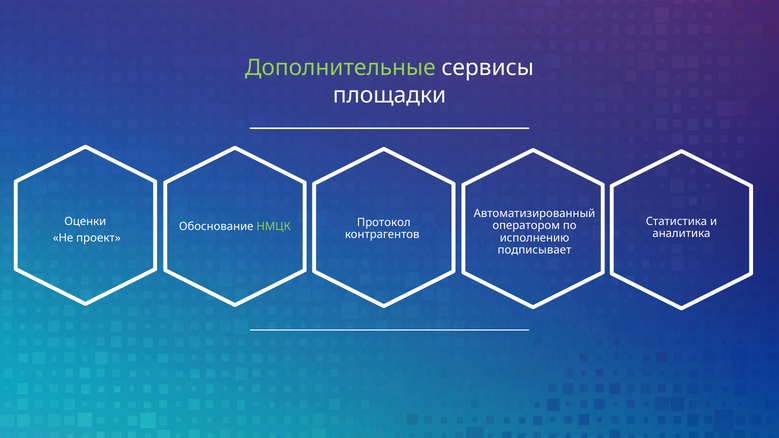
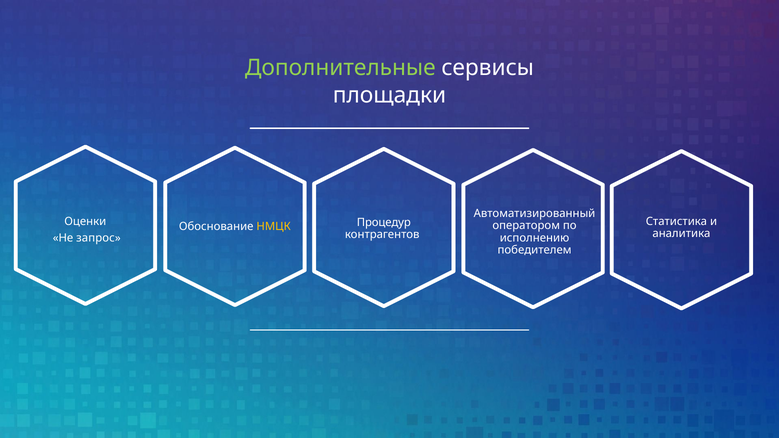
Протокол: Протокол -> Процедур
НМЦК colour: light green -> yellow
проект: проект -> запрос
подписывает: подписывает -> победителем
